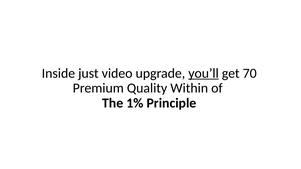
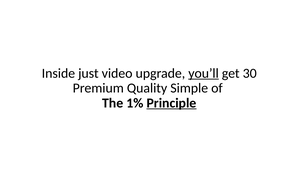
70: 70 -> 30
Within: Within -> Simple
Principle underline: none -> present
